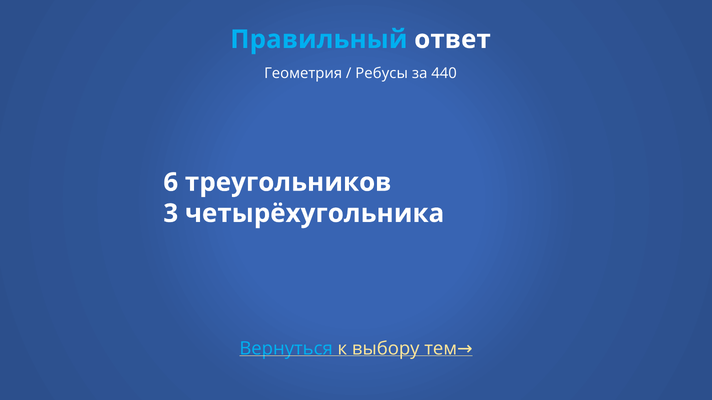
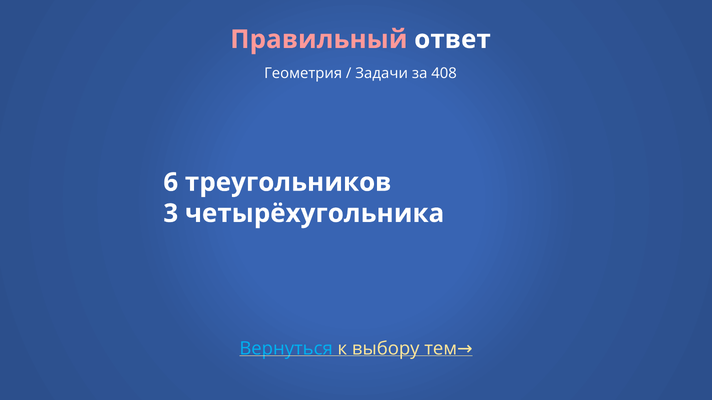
Правильный colour: light blue -> pink
Ребусы: Ребусы -> Задачи
440: 440 -> 408
